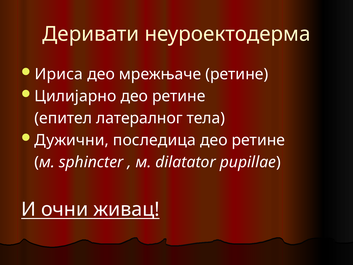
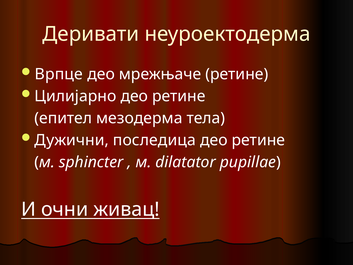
Ириса: Ириса -> Врпце
латералног: латералног -> мезодерма
